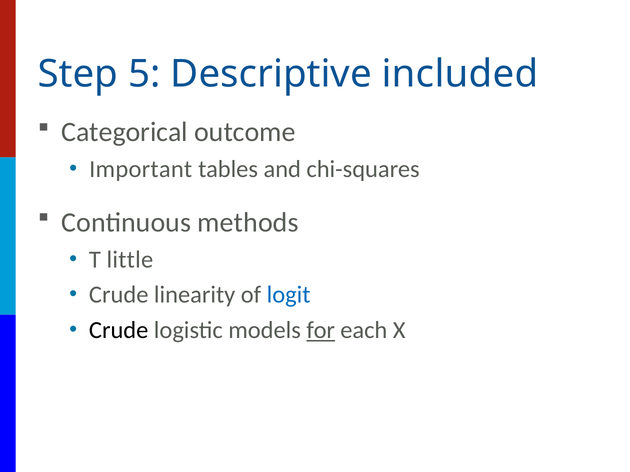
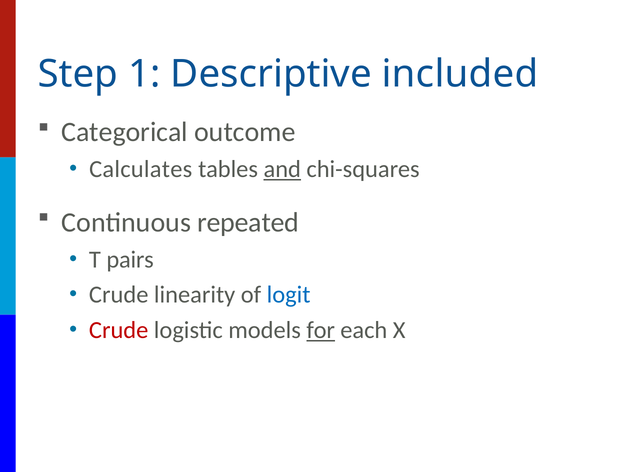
5: 5 -> 1
Important: Important -> Calculates
and underline: none -> present
methods: methods -> repeated
little: little -> pairs
Crude at (119, 330) colour: black -> red
